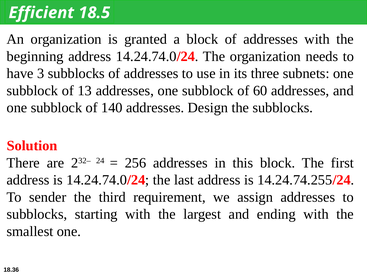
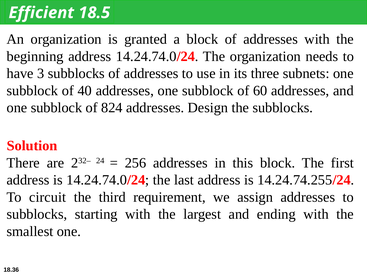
13: 13 -> 40
140: 140 -> 824
sender: sender -> circuit
